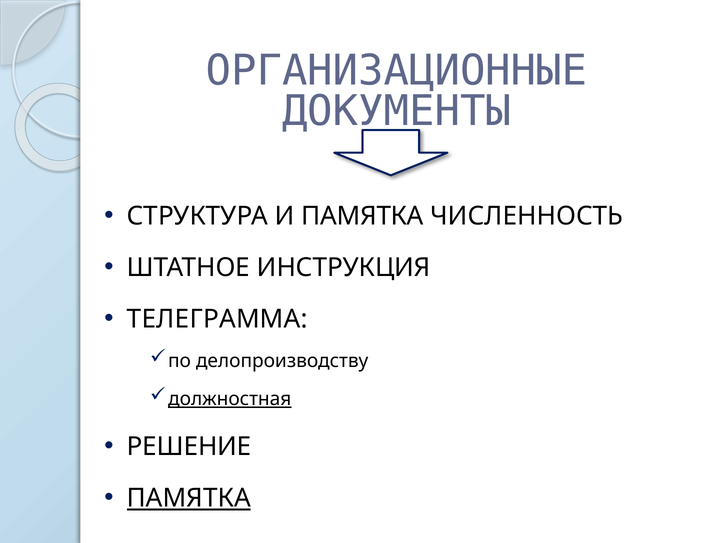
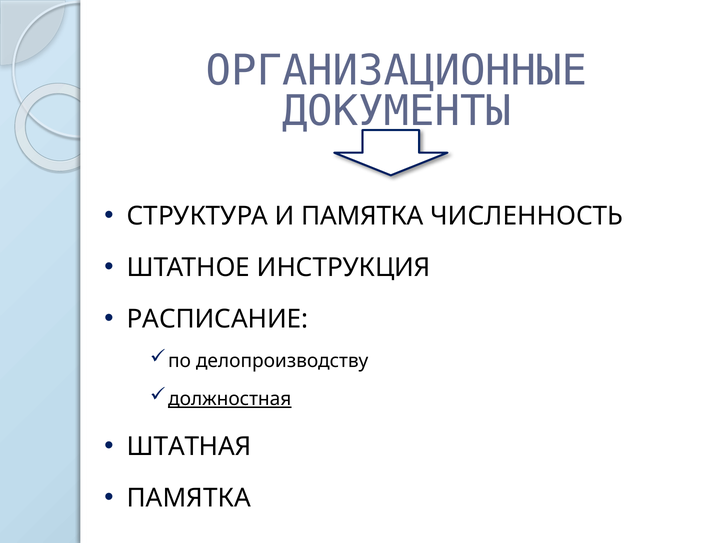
ТЕЛЕГРАММА: ТЕЛЕГРАММА -> РАСПИСАНИЕ
РЕШЕНИЕ: РЕШЕНИЕ -> ШТАТНАЯ
ПАМЯТКА at (189, 499) underline: present -> none
